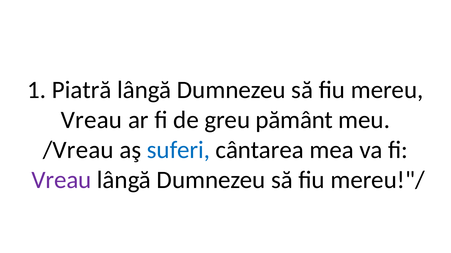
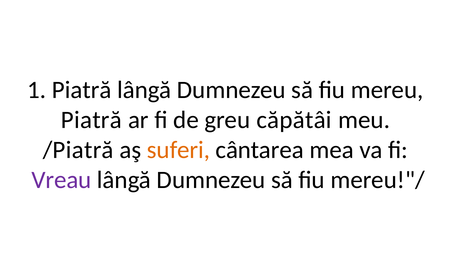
Vreau at (91, 120): Vreau -> Piatră
pământ: pământ -> căpătâi
/Vreau: /Vreau -> /Piatră
suferi colour: blue -> orange
